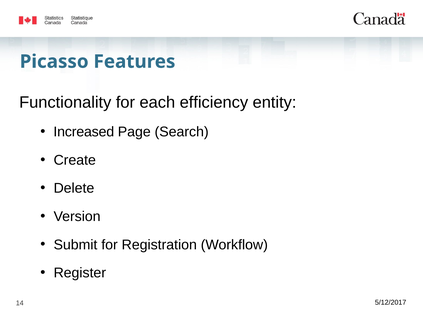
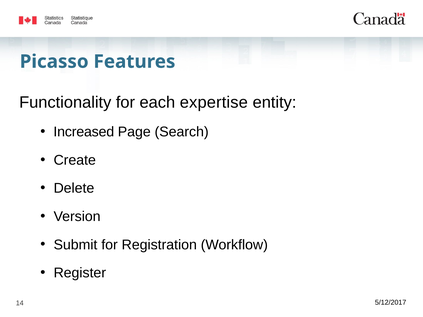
efficiency: efficiency -> expertise
